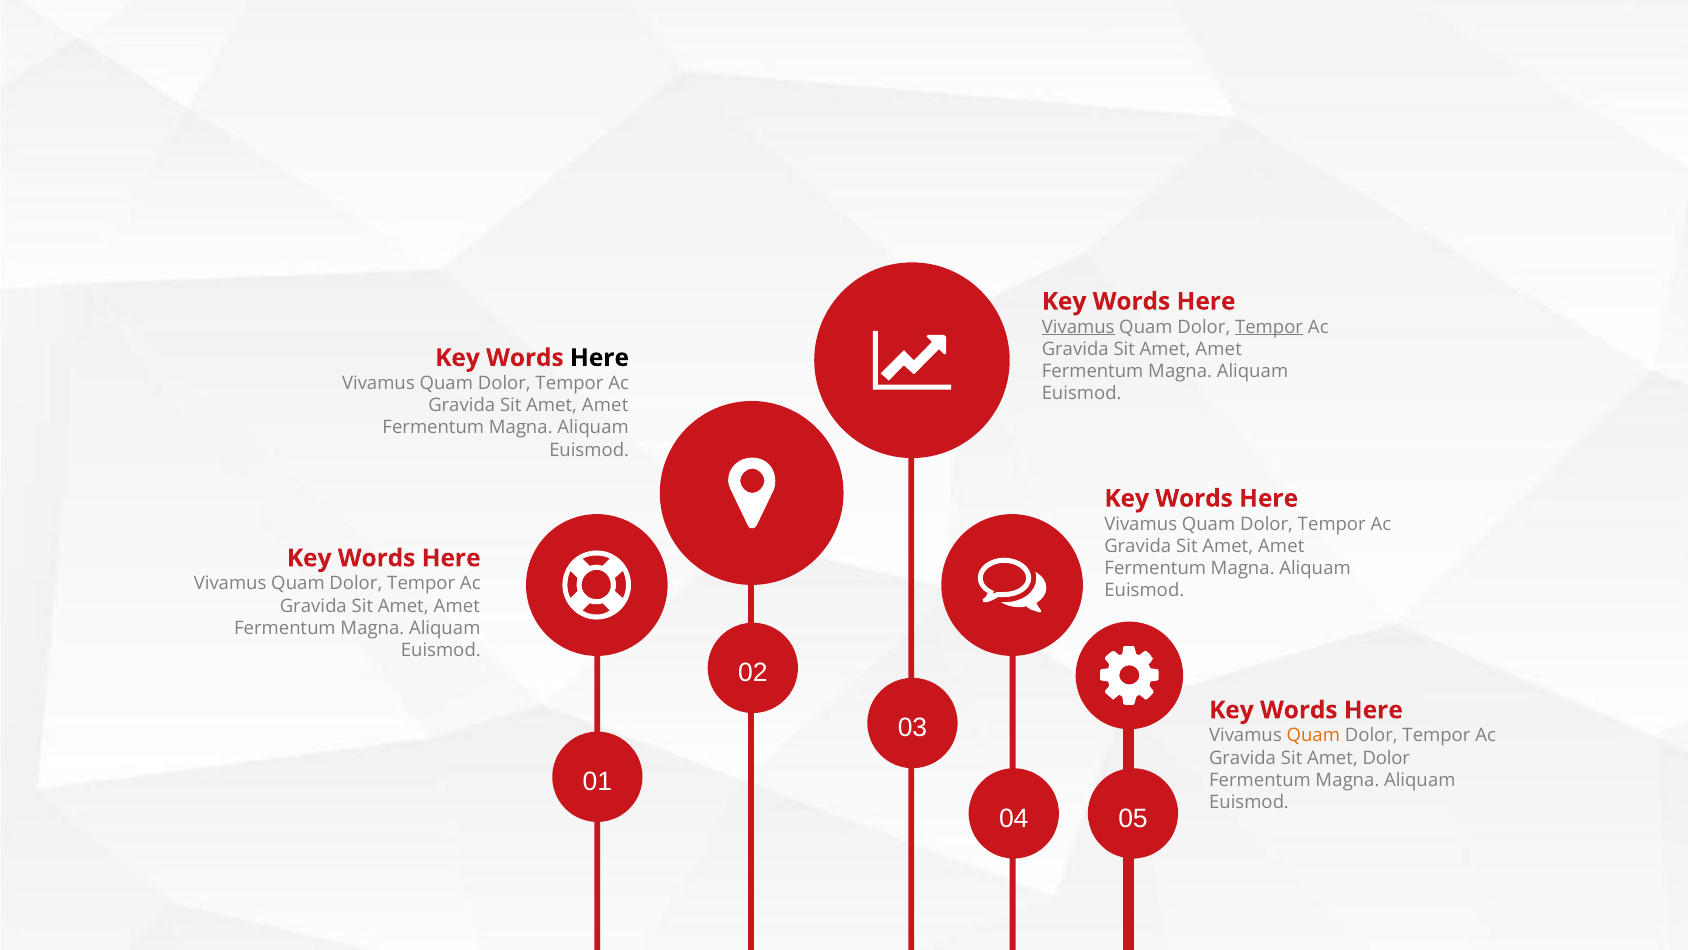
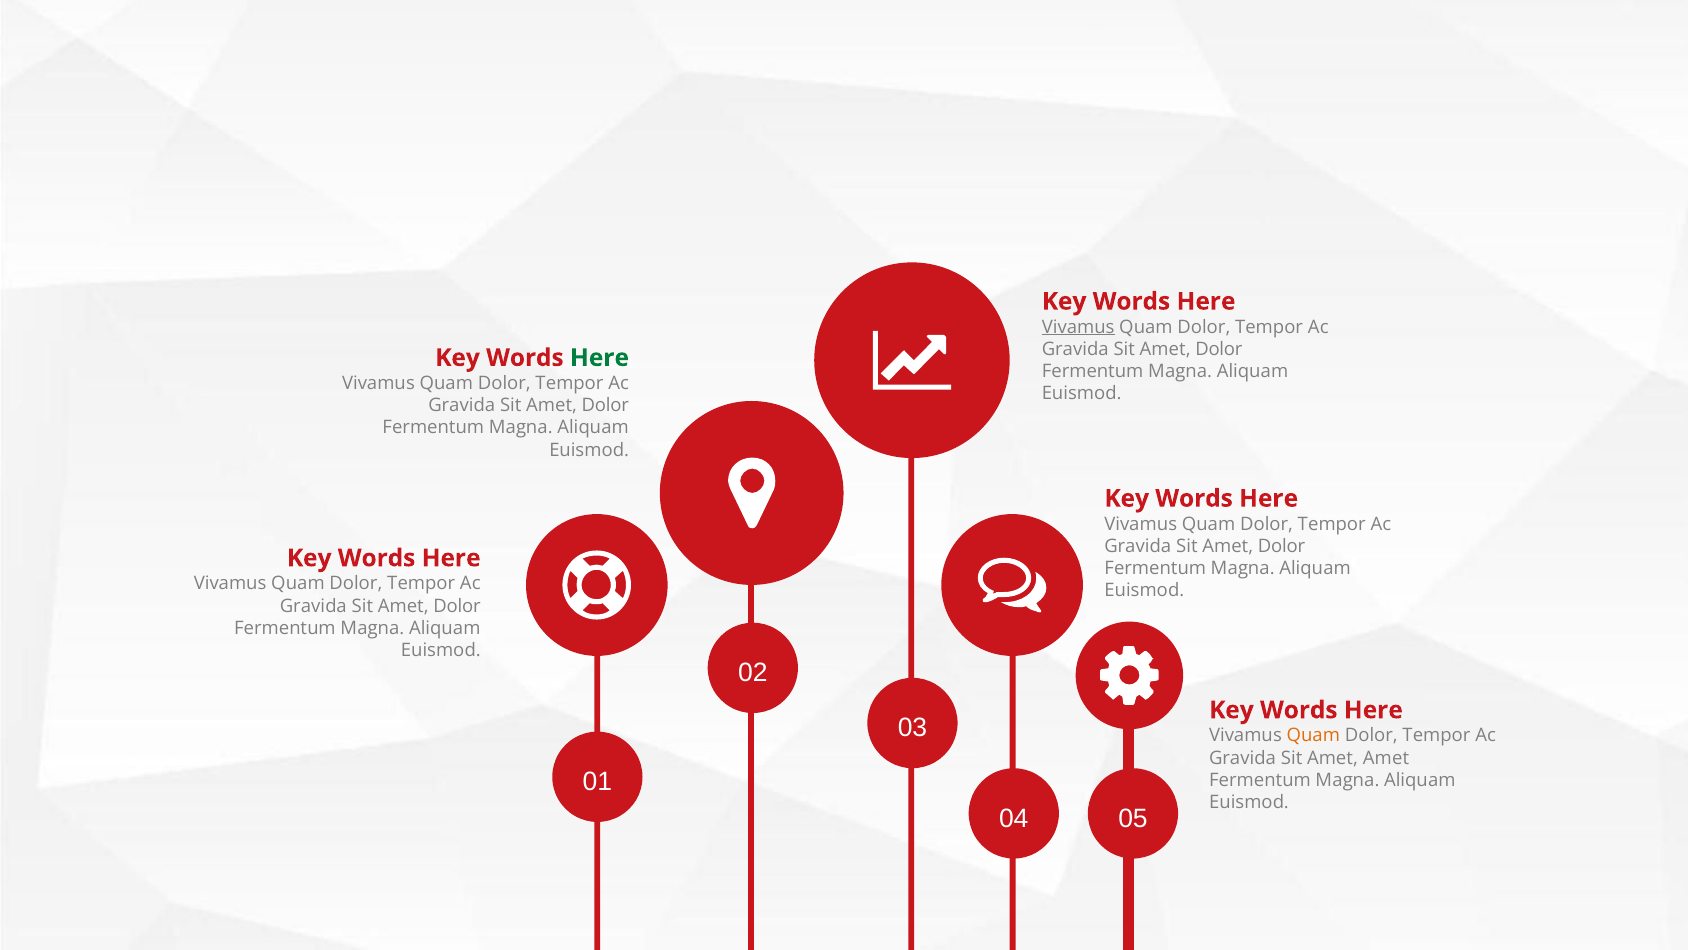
Tempor at (1269, 327) underline: present -> none
Amet at (1219, 349): Amet -> Dolor
Here at (599, 358) colour: black -> green
Amet at (605, 405): Amet -> Dolor
Amet at (1281, 546): Amet -> Dolor
Amet at (457, 606): Amet -> Dolor
Amet Dolor: Dolor -> Amet
